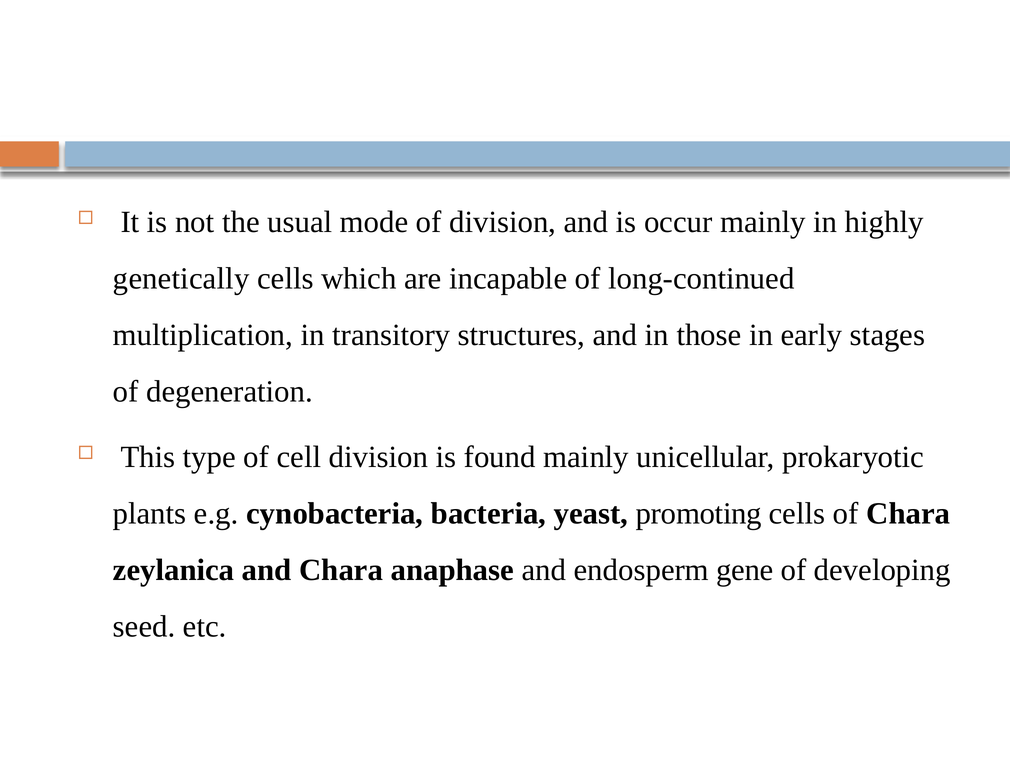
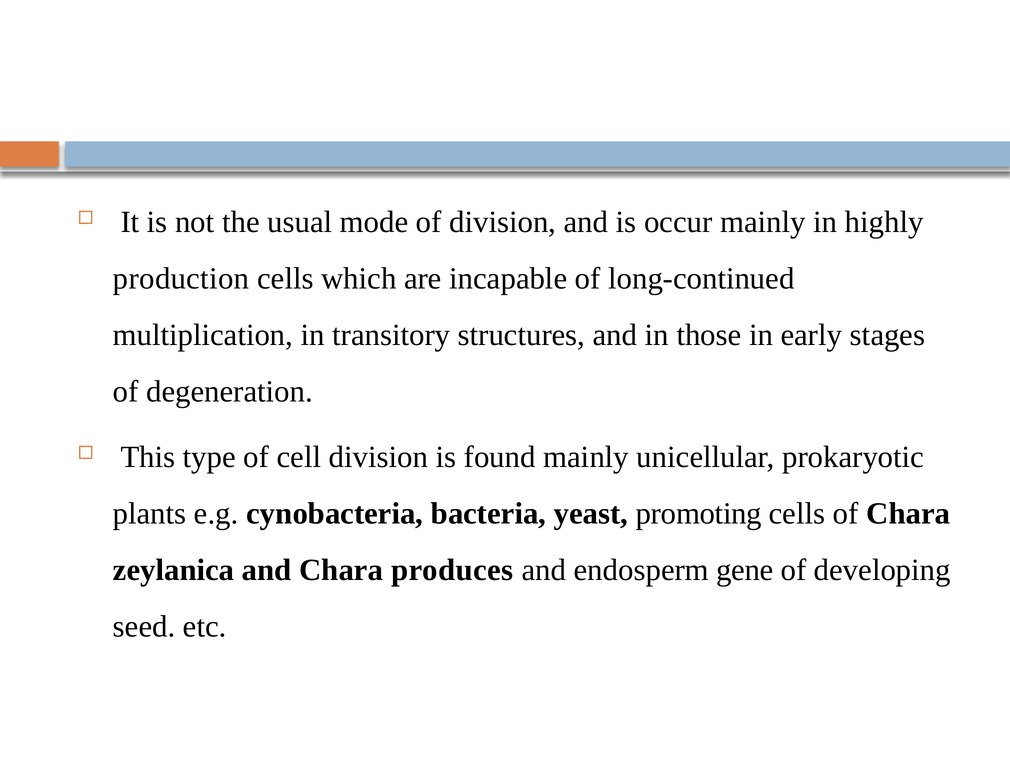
genetically: genetically -> production
anaphase: anaphase -> produces
